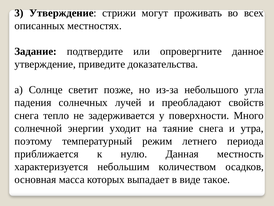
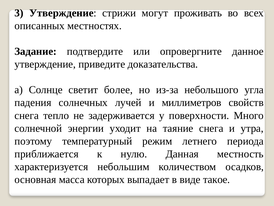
позже: позже -> более
преобладают: преобладают -> миллиметров
